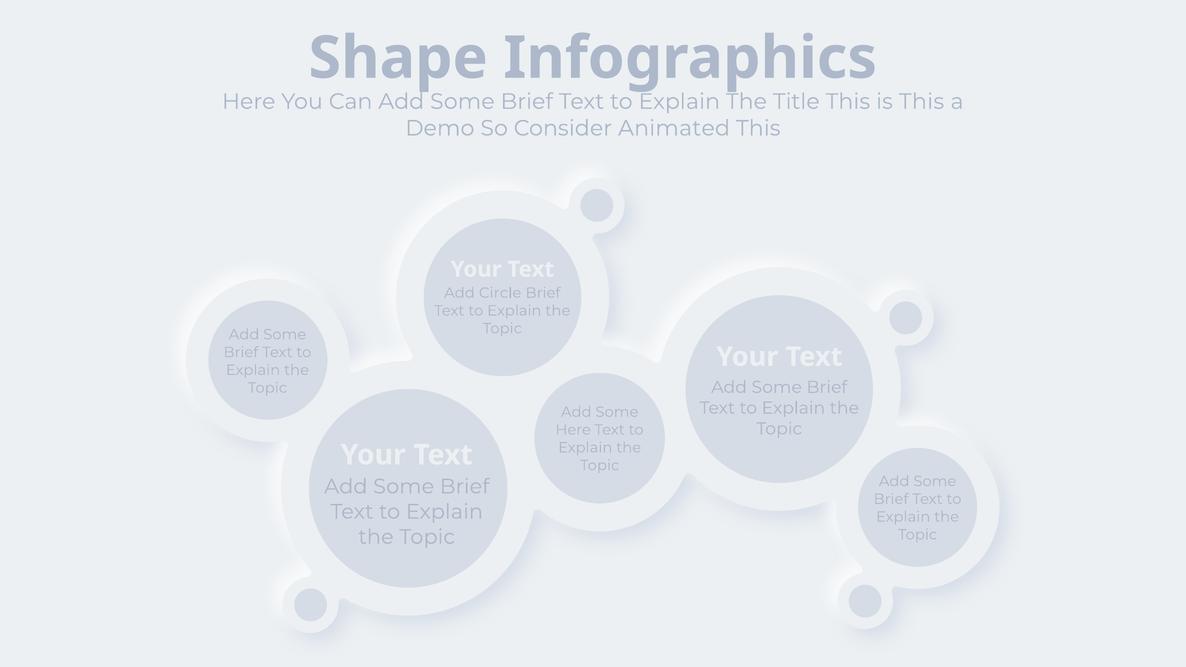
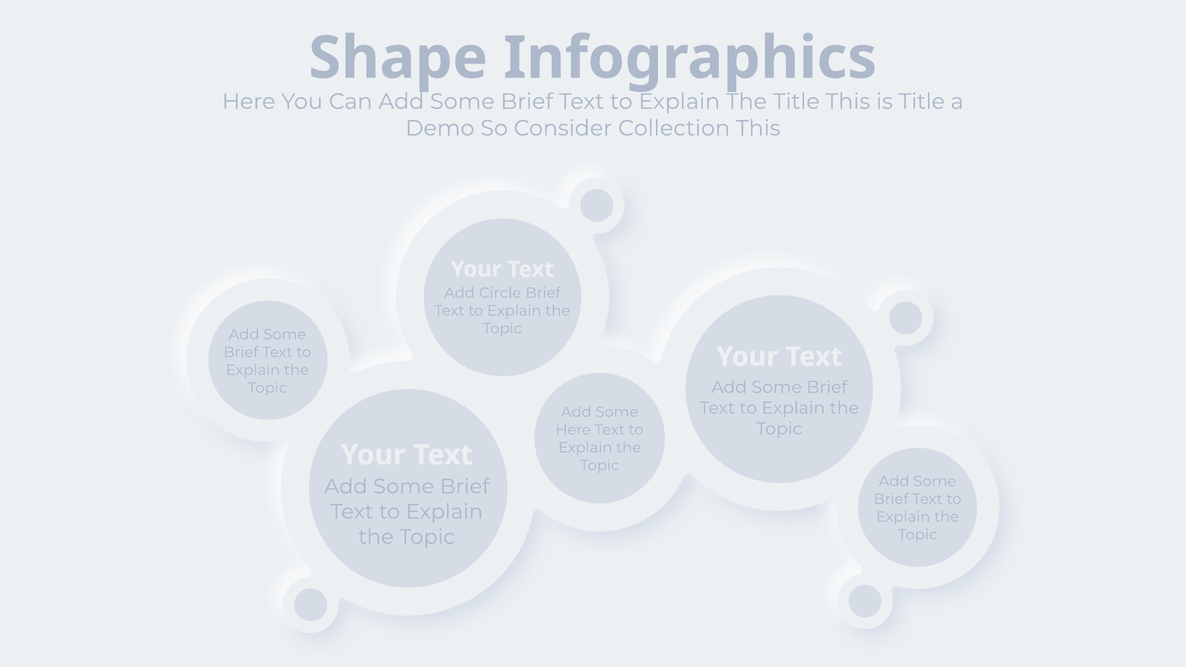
is This: This -> Title
Animated: Animated -> Collection
